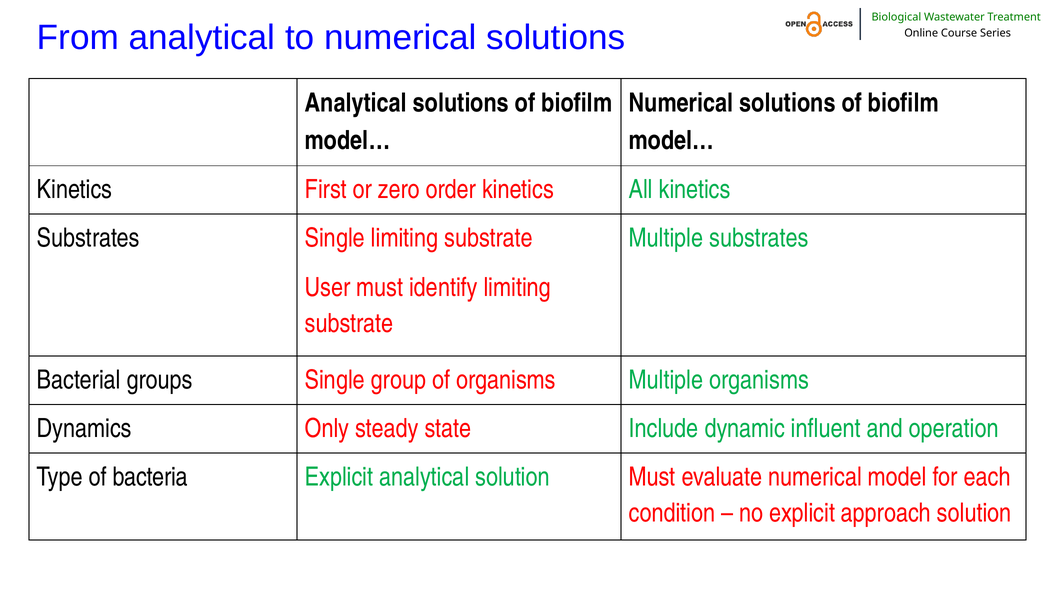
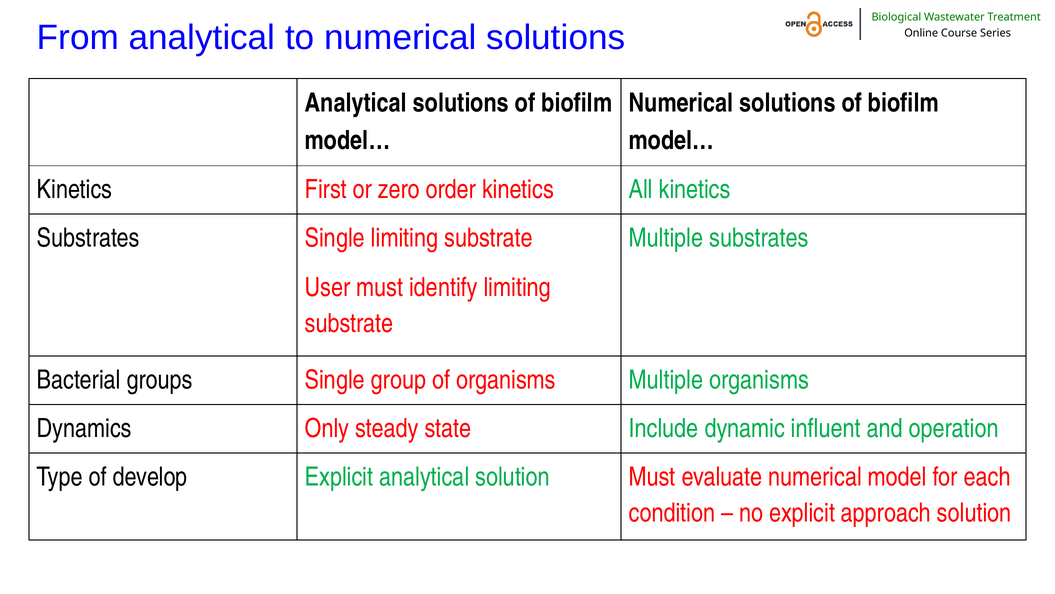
bacteria: bacteria -> develop
